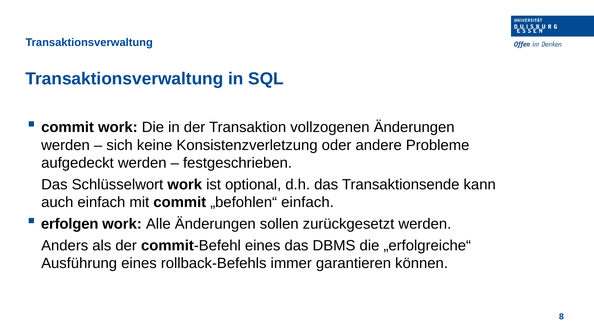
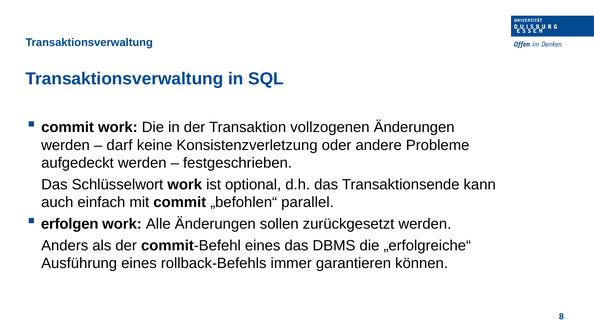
sich: sich -> darf
„befohlen“ einfach: einfach -> parallel
